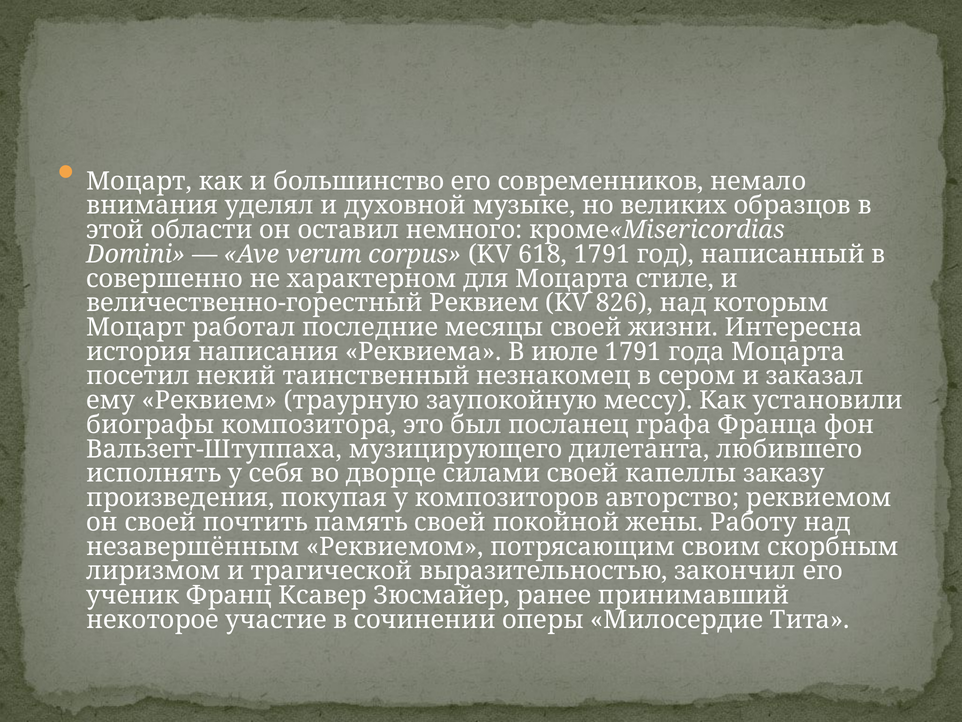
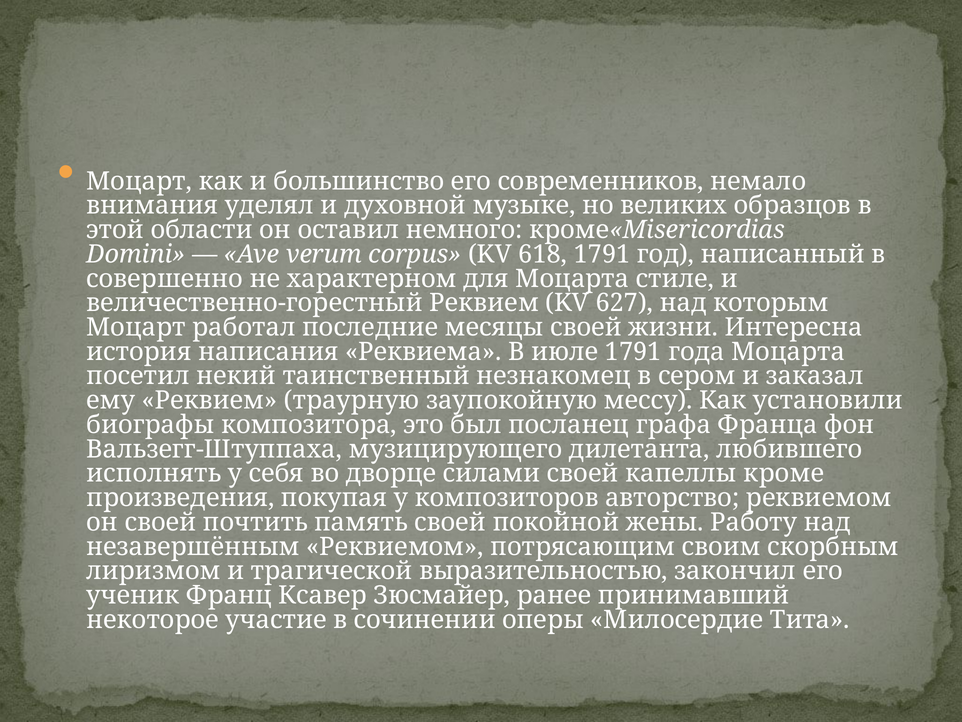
826: 826 -> 627
заказу: заказу -> кроме
